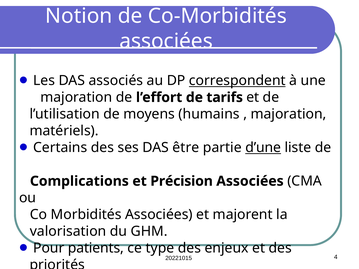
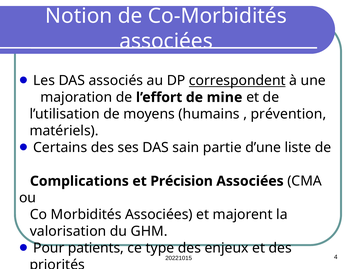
tarifs: tarifs -> mine
majoration at (289, 114): majoration -> prévention
être: être -> sain
d’une underline: present -> none
